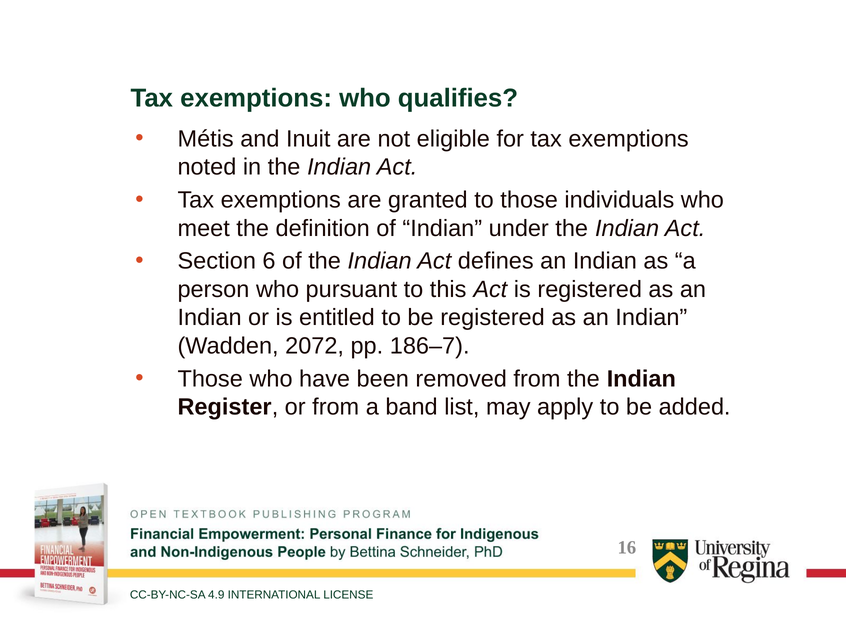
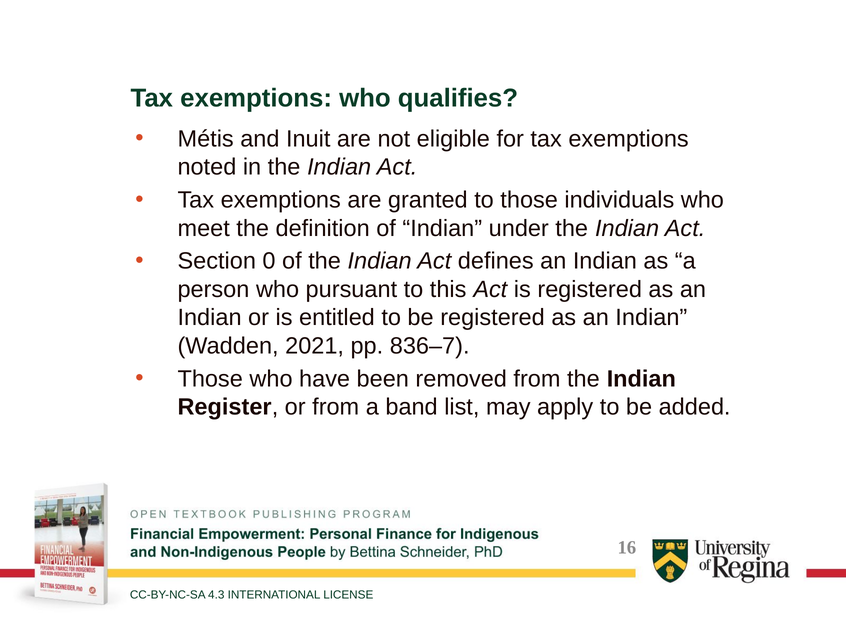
6: 6 -> 0
2072: 2072 -> 2021
186–7: 186–7 -> 836–7
4.9: 4.9 -> 4.3
